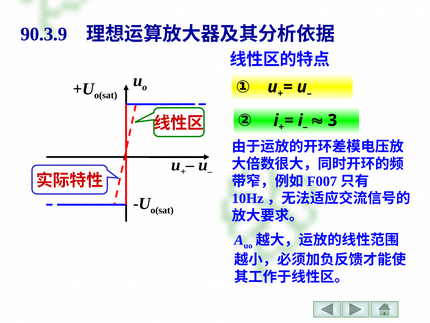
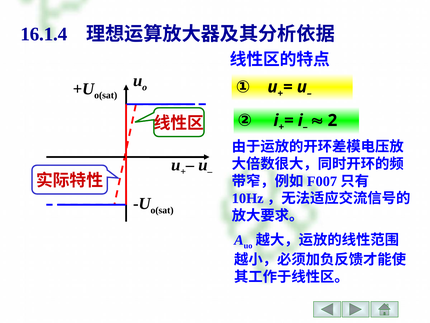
90.3.9: 90.3.9 -> 16.1.4
3: 3 -> 2
